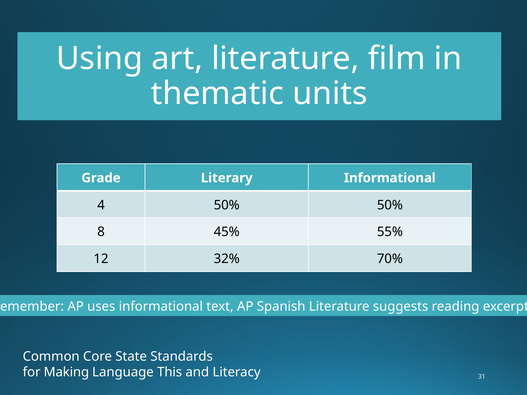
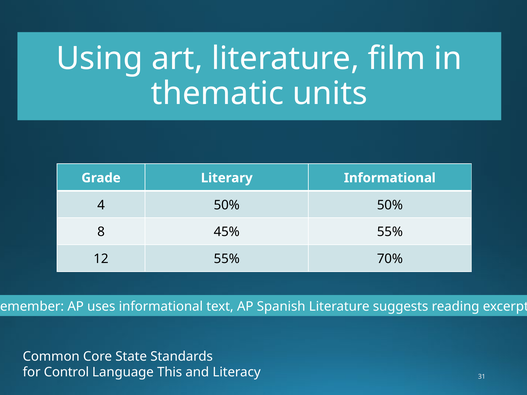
12 32%: 32% -> 55%
Making: Making -> Control
